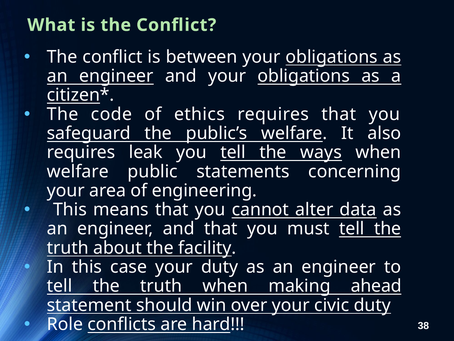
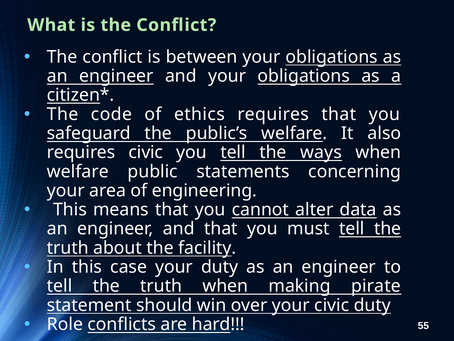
requires leak: leak -> civic
ahead: ahead -> pirate
38: 38 -> 55
